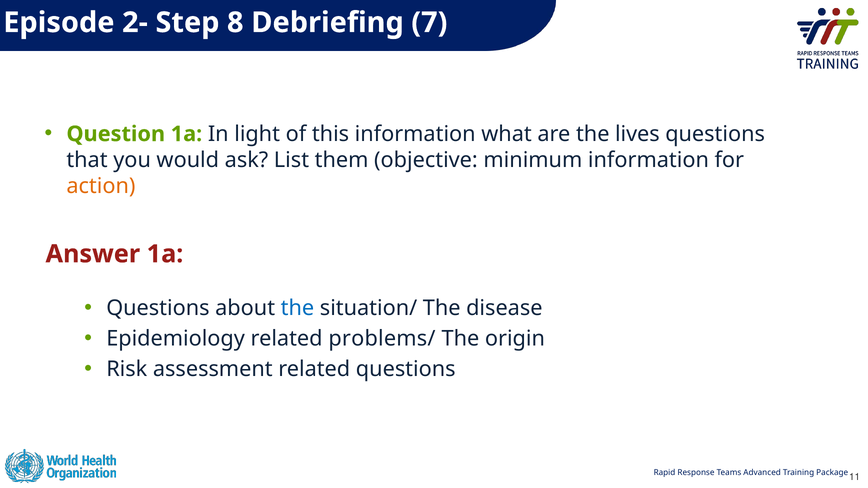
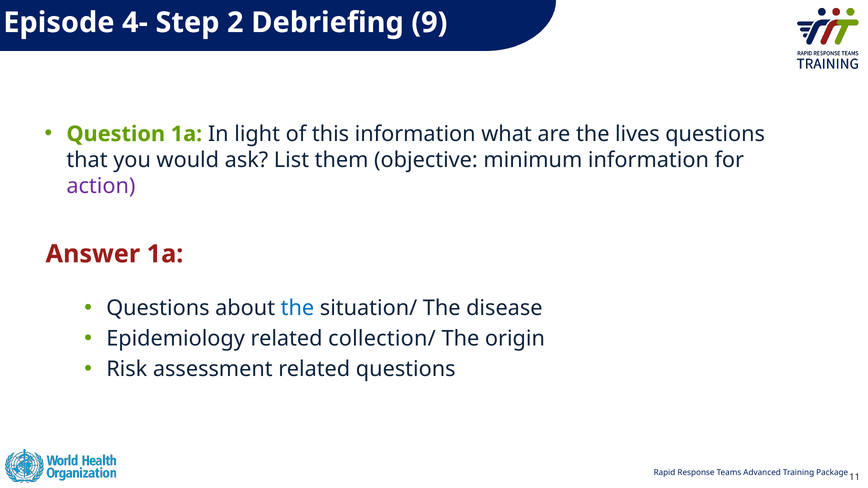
2-: 2- -> 4-
8: 8 -> 2
7: 7 -> 9
action colour: orange -> purple
problems/: problems/ -> collection/
